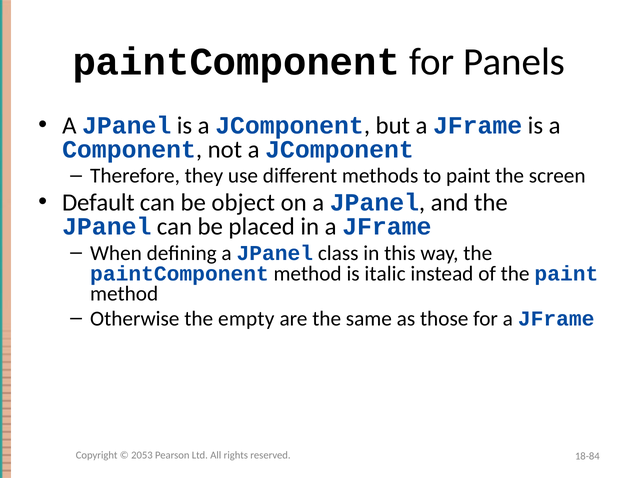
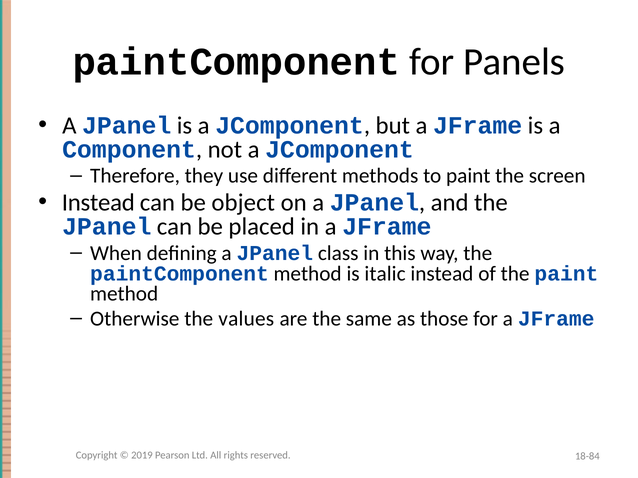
Default at (98, 203): Default -> Instead
empty: empty -> values
2053: 2053 -> 2019
